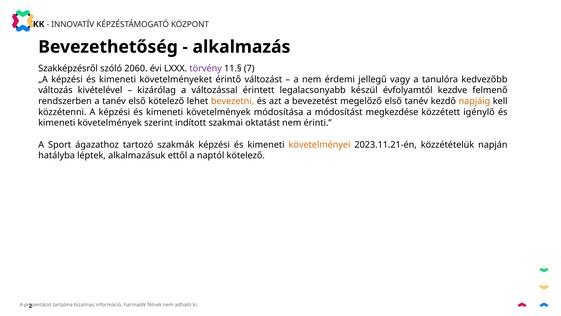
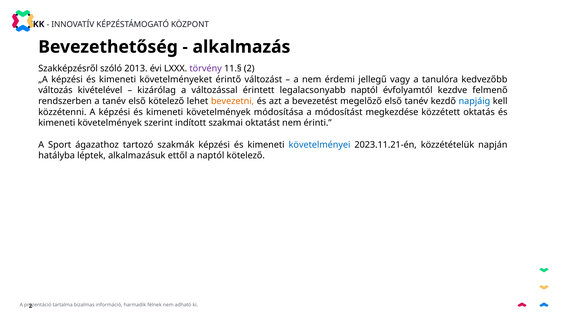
2060: 2060 -> 2013
11.§ 7: 7 -> 2
legalacsonyabb készül: készül -> naptól
napjáig colour: orange -> blue
igénylő: igénylő -> oktatás
követelményei colour: orange -> blue
